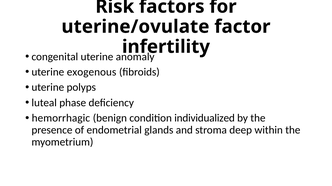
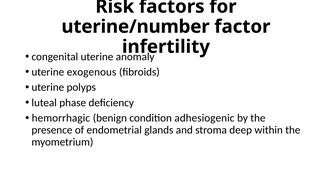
uterine/ovulate: uterine/ovulate -> uterine/number
individualized: individualized -> adhesiogenic
